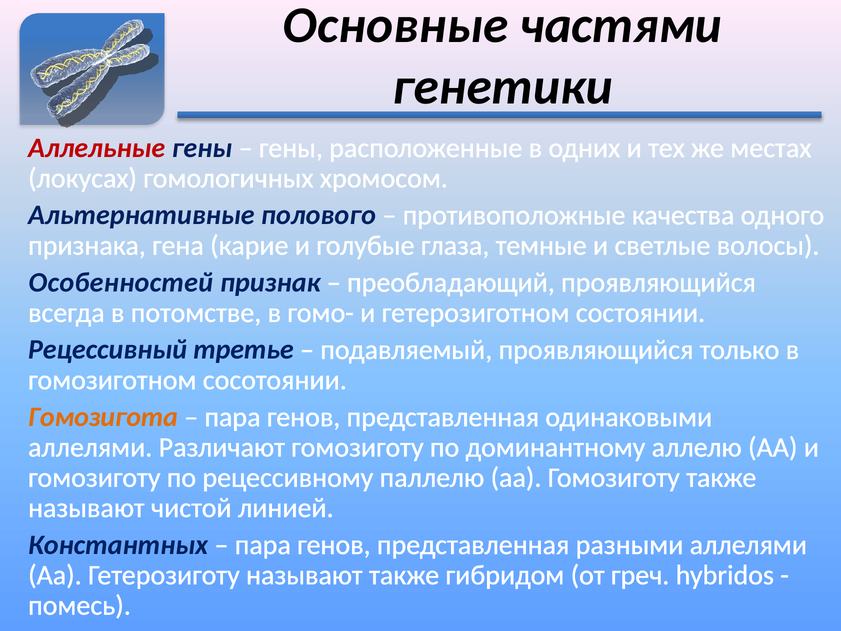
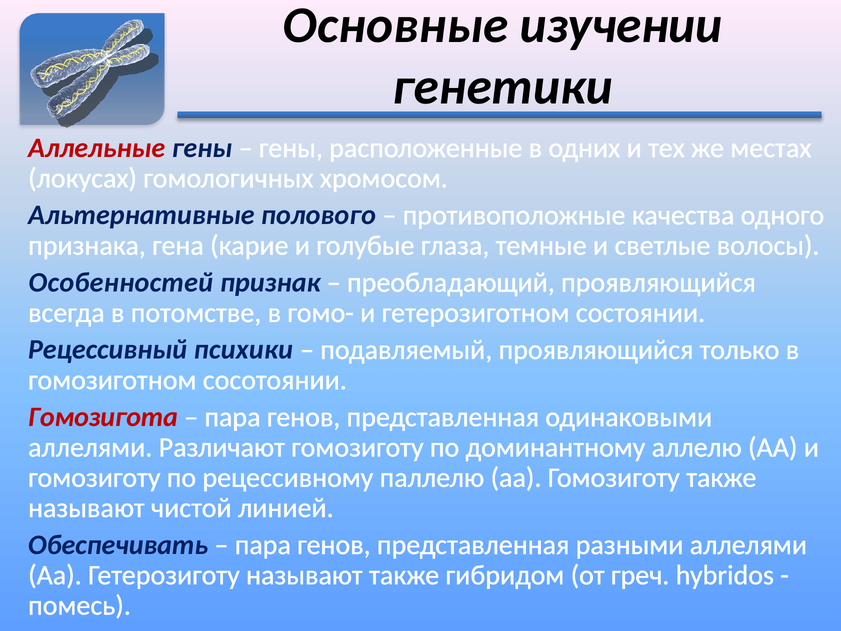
частями: частями -> изучении
третье: третье -> психики
Гомозигота colour: orange -> red
Константных: Константных -> Обеспечивать
